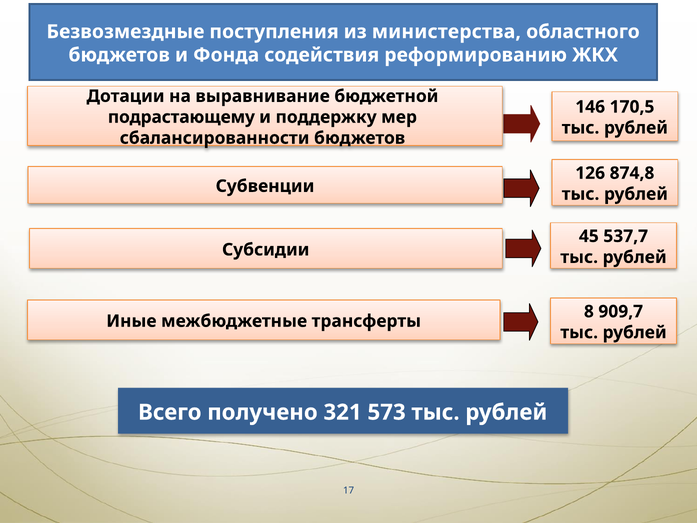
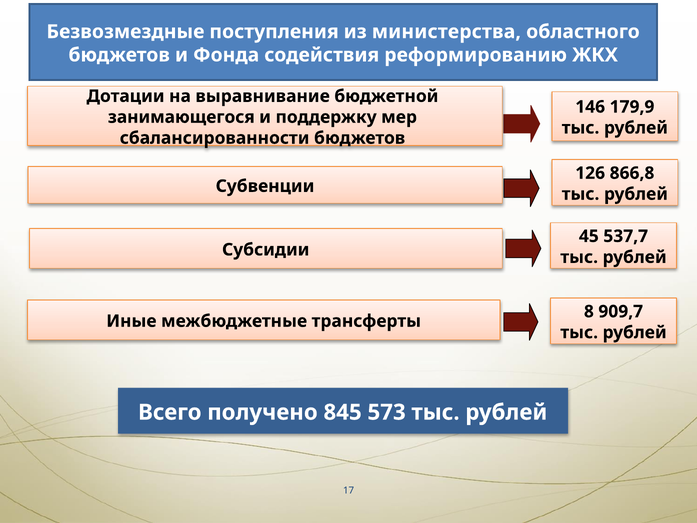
170,5: 170,5 -> 179,9
подрастающему: подрастающему -> занимающегося
874,8: 874,8 -> 866,8
321: 321 -> 845
